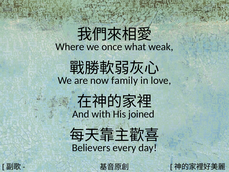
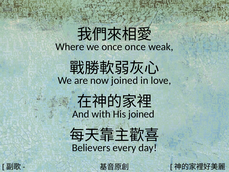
once what: what -> once
now family: family -> joined
